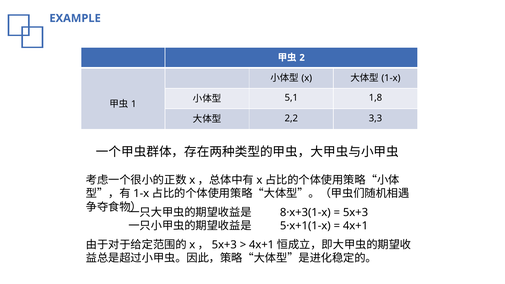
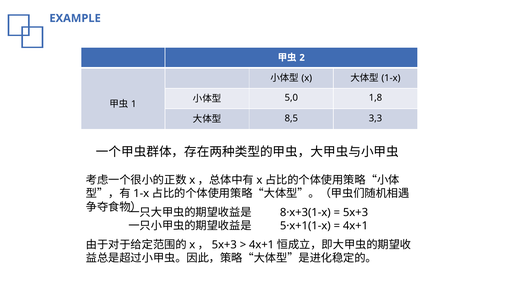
5,1: 5,1 -> 5,0
2,2: 2,2 -> 8,5
